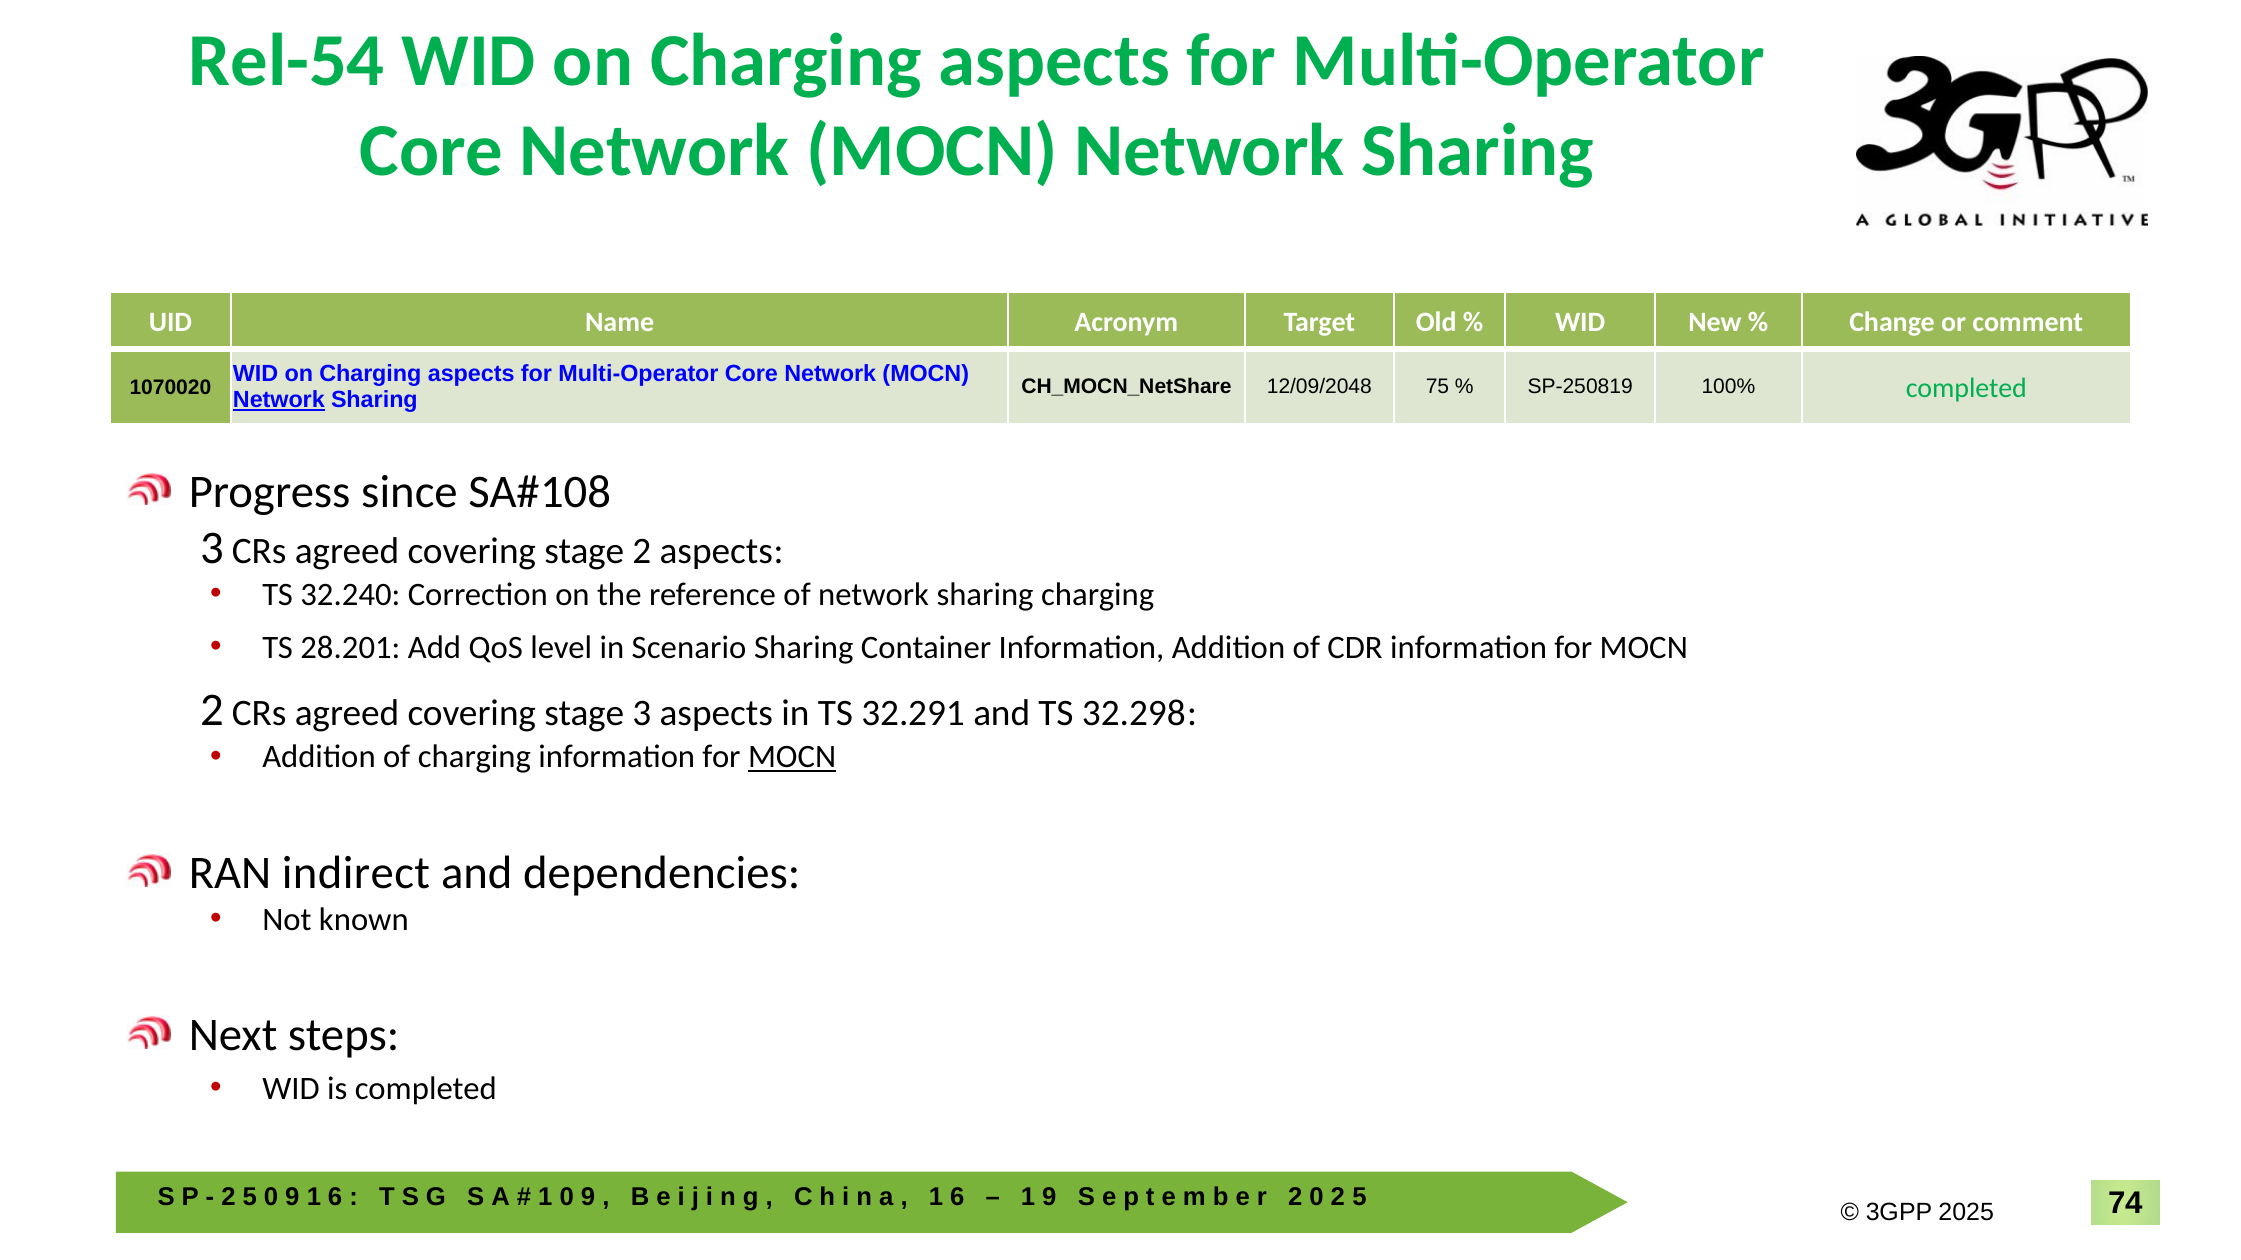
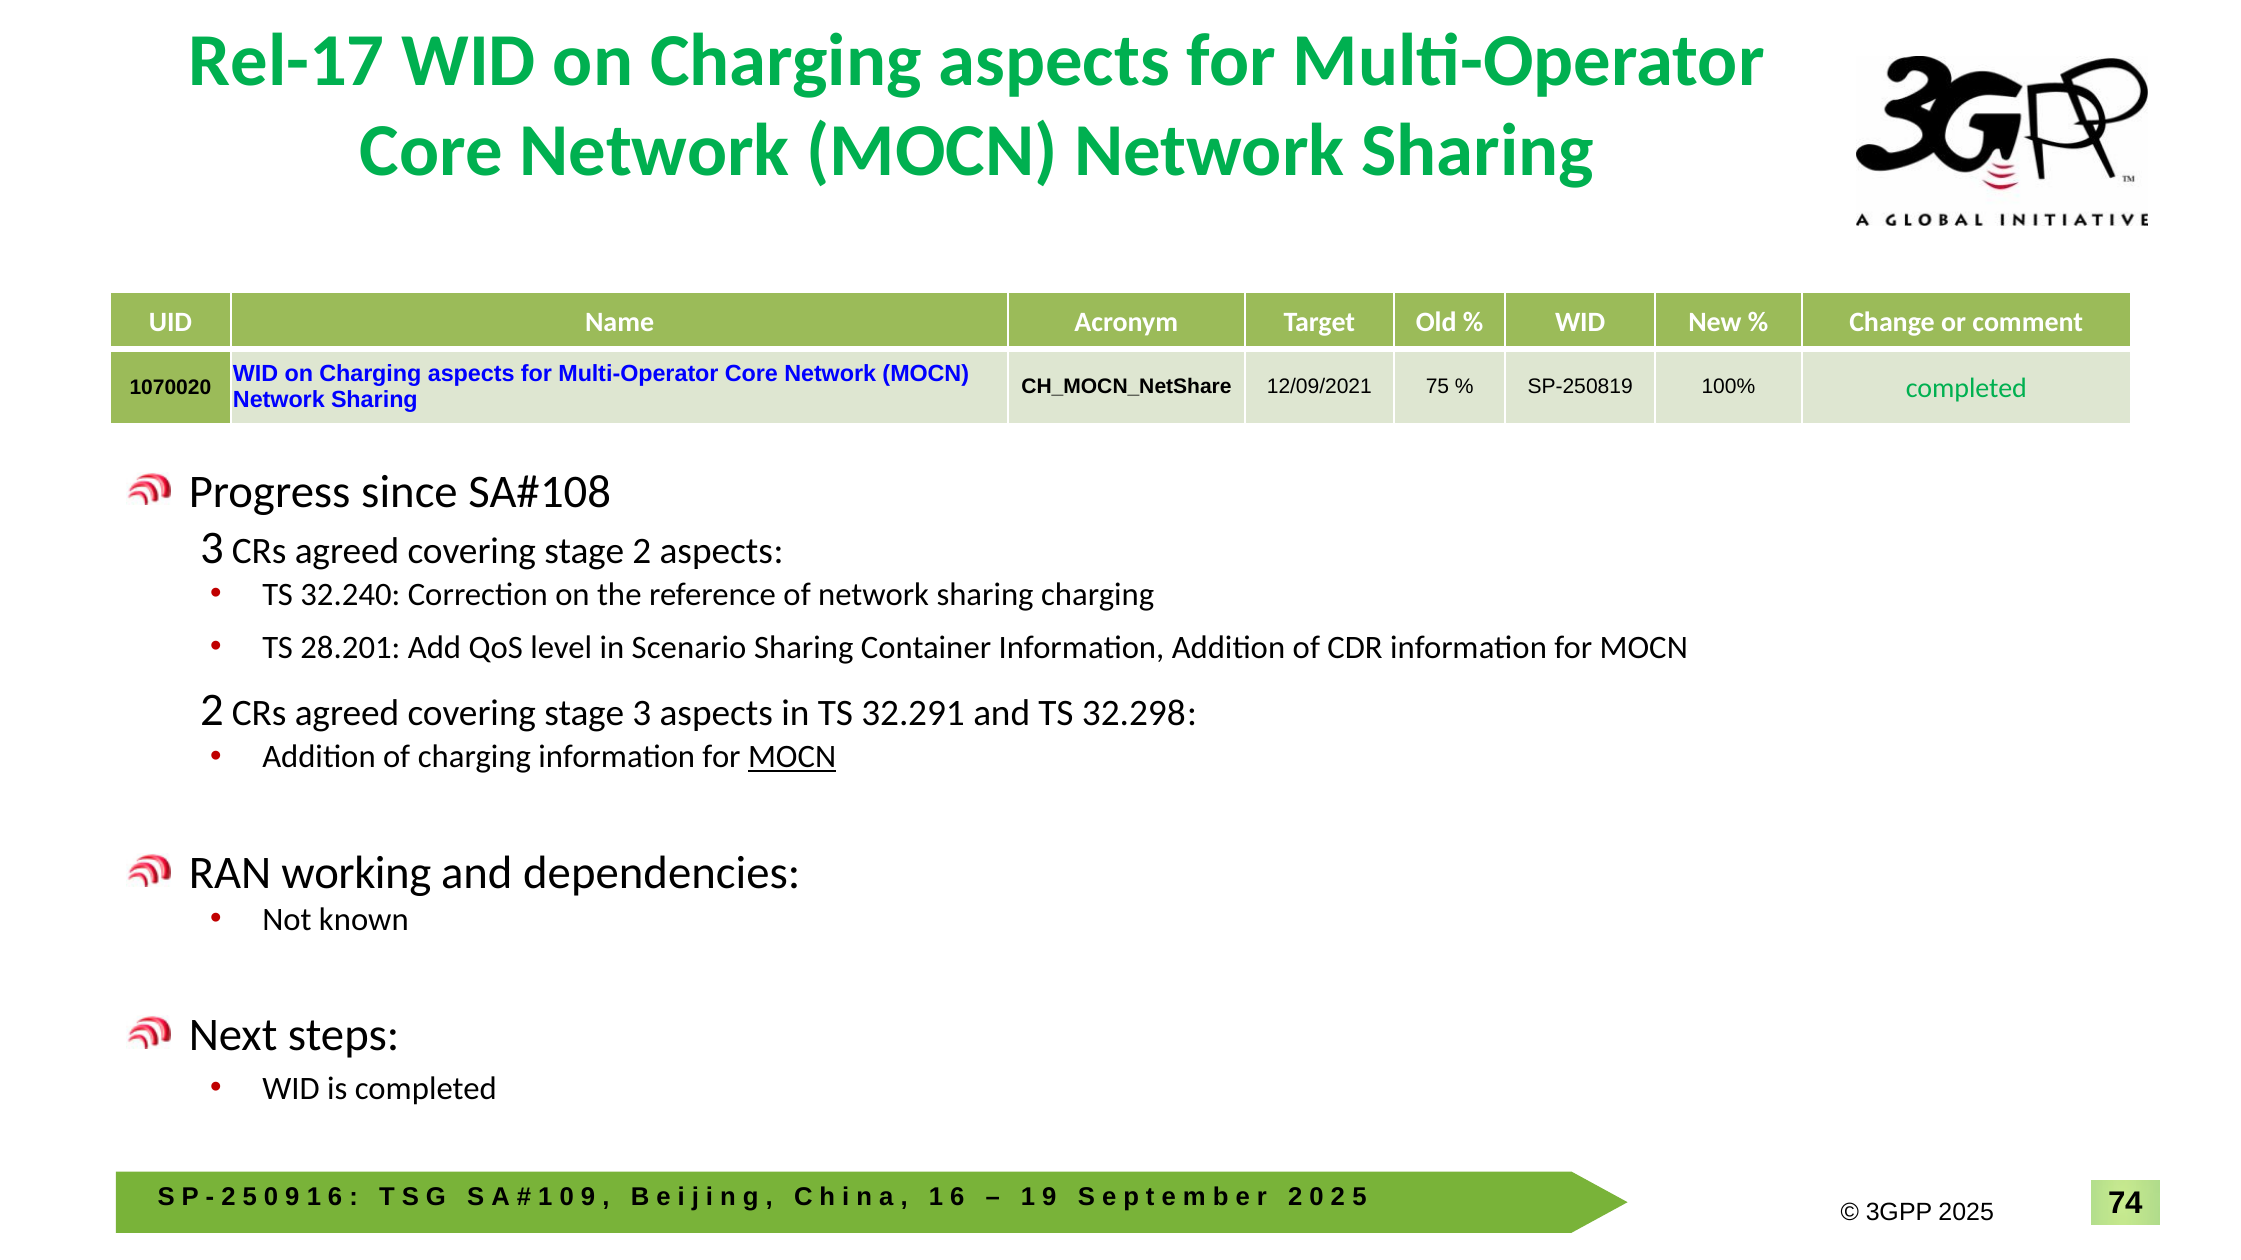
Rel-54: Rel-54 -> Rel-17
12/09/2048: 12/09/2048 -> 12/09/2021
Network at (279, 400) underline: present -> none
indirect: indirect -> working
